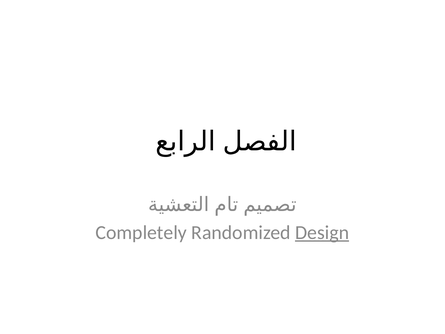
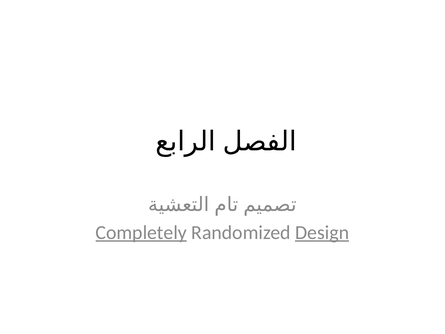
Completely underline: none -> present
